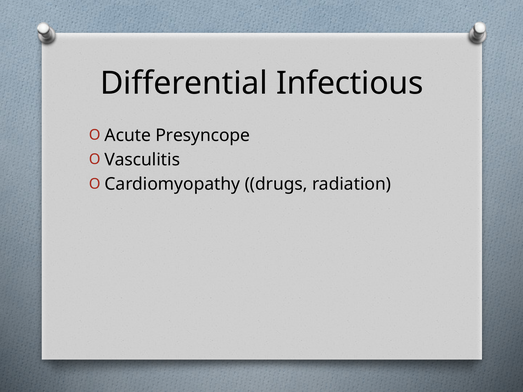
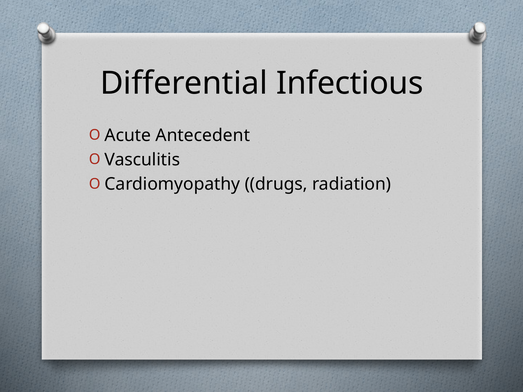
Presyncope: Presyncope -> Antecedent
